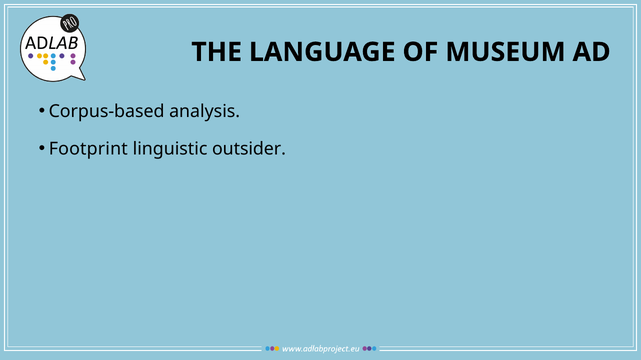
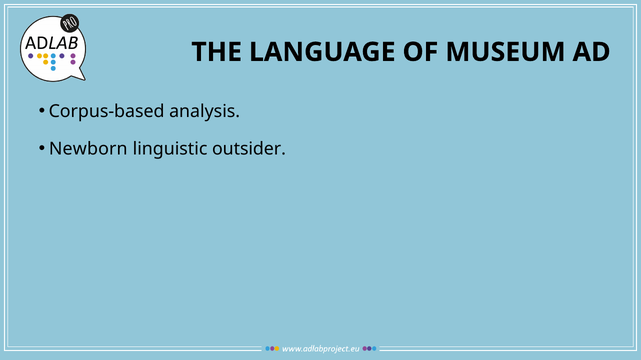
Footprint: Footprint -> Newborn
